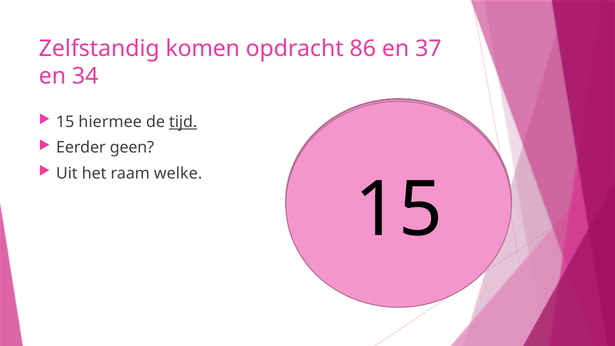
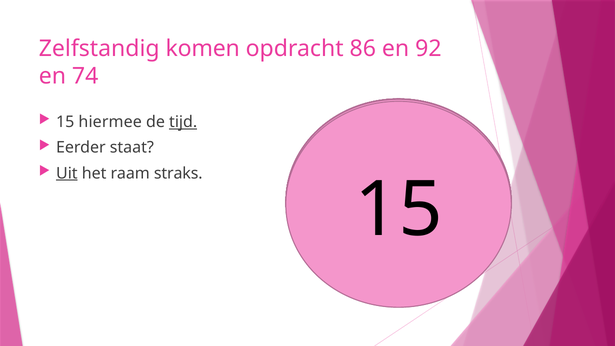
37: 37 -> 92
34: 34 -> 74
geen: geen -> staat
Uit underline: none -> present
welke: welke -> straks
